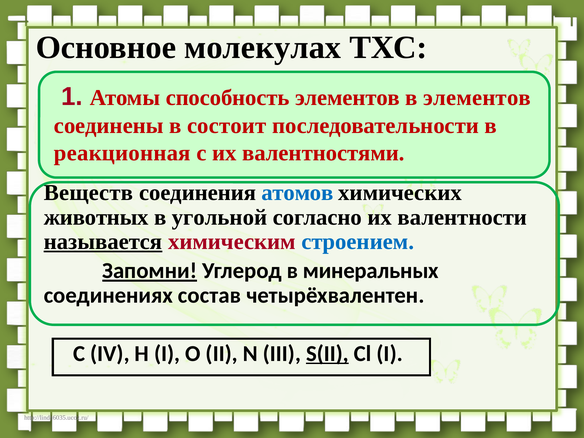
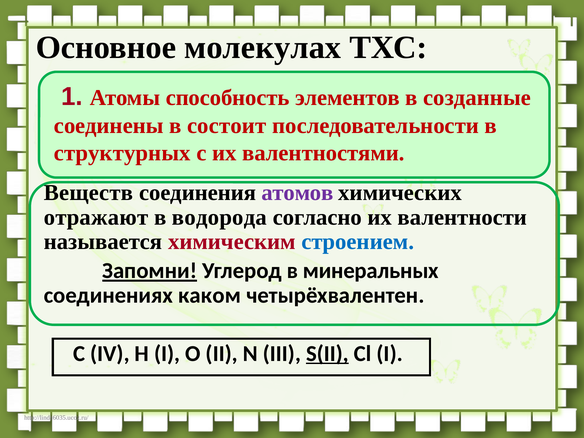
в элементов: элементов -> созданные
реакционная: реакционная -> структурных
атомов colour: blue -> purple
животных: животных -> отражают
угольной: угольной -> водорода
называется underline: present -> none
состав: состав -> каком
